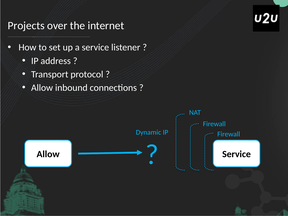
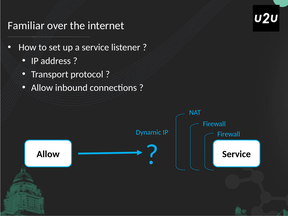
Projects: Projects -> Familiar
